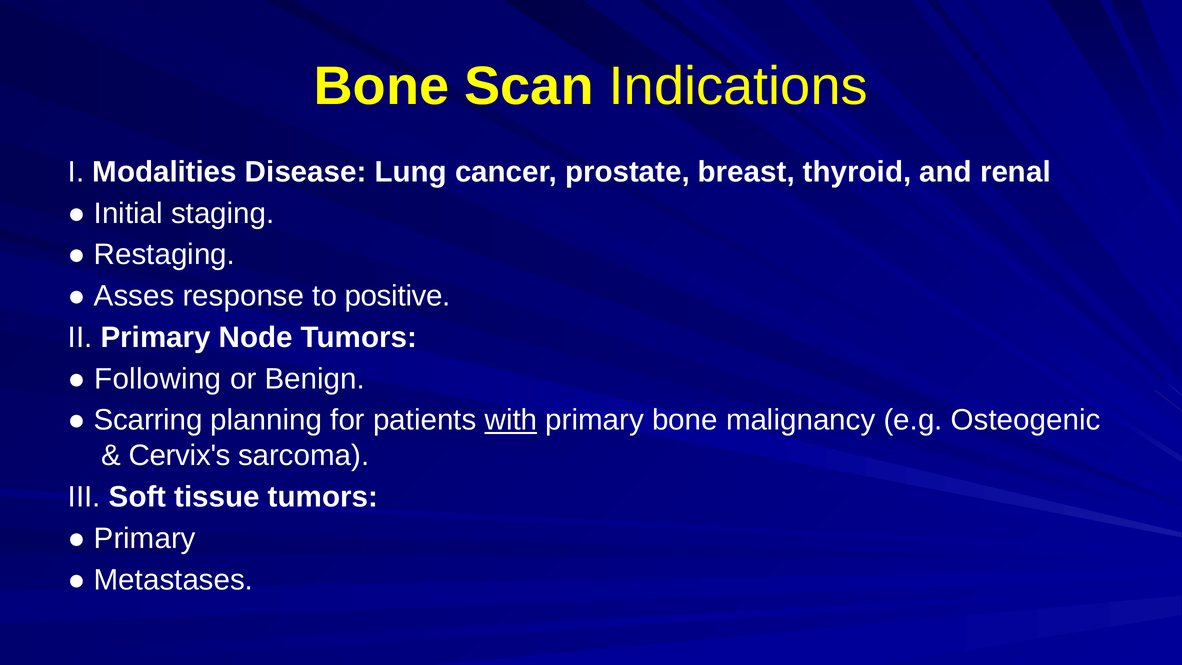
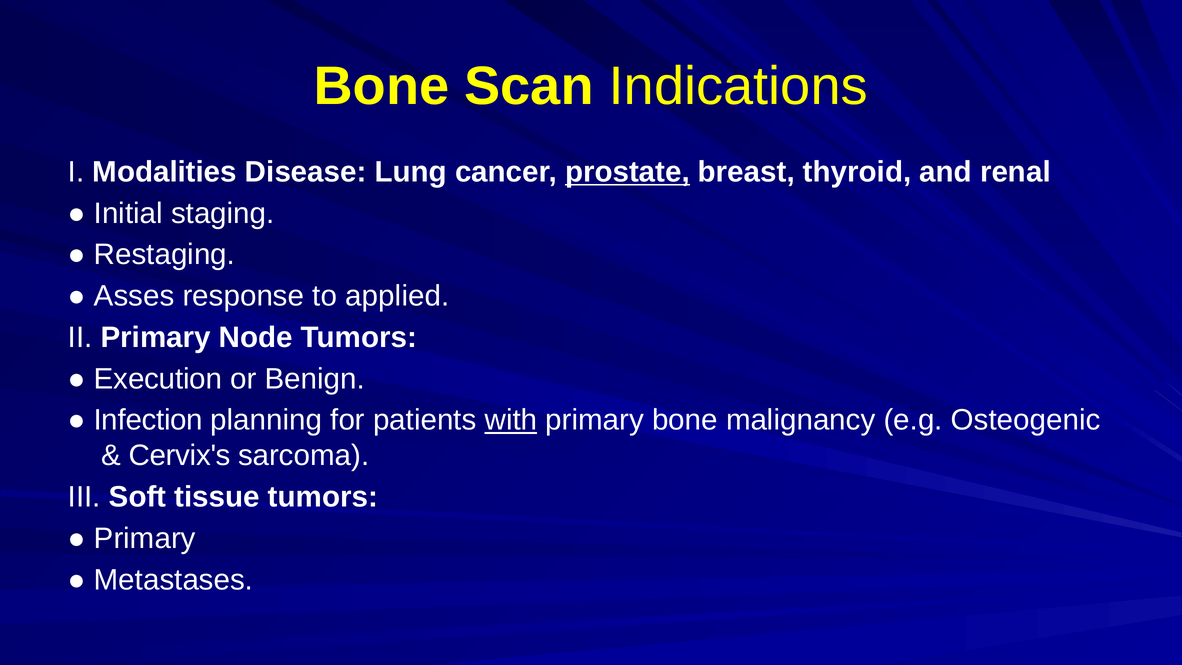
prostate underline: none -> present
positive: positive -> applied
Following: Following -> Execution
Scarring: Scarring -> Infection
